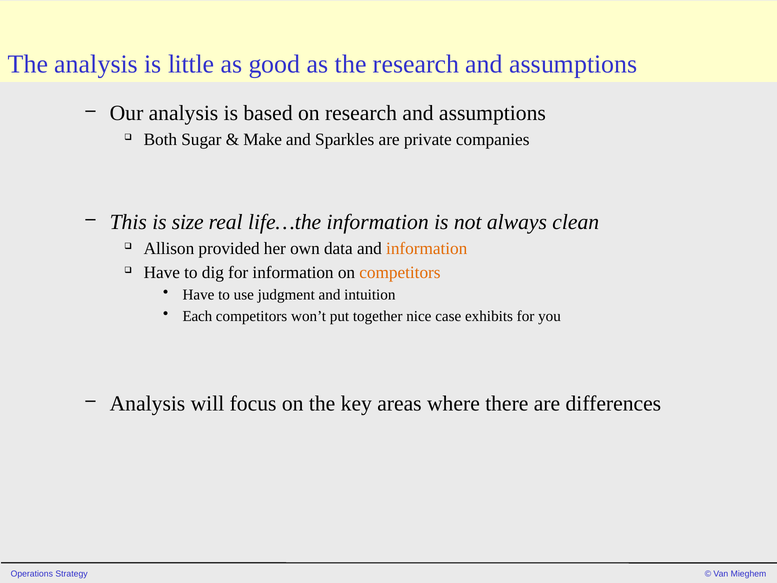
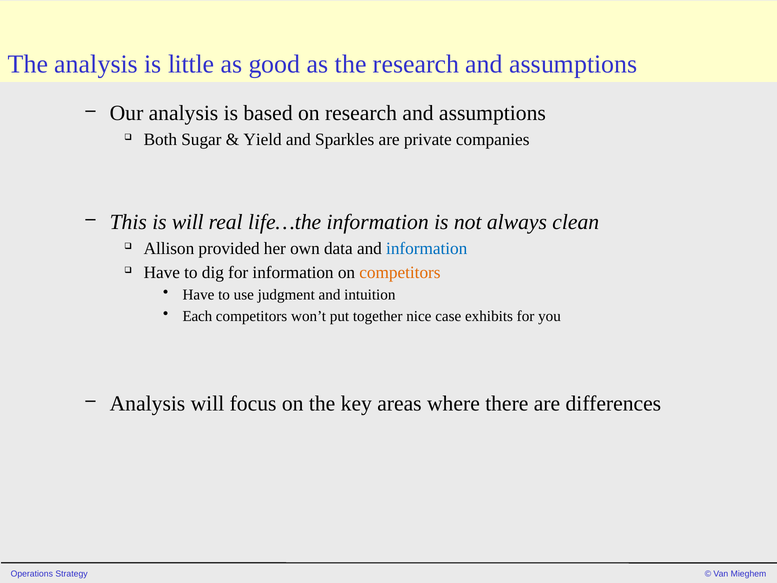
Make: Make -> Yield
is size: size -> will
information at (427, 248) colour: orange -> blue
